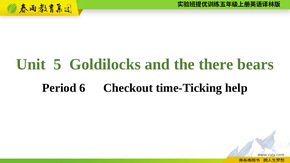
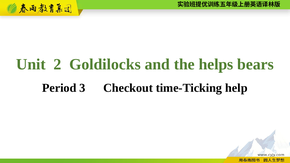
5: 5 -> 2
there: there -> helps
6: 6 -> 3
